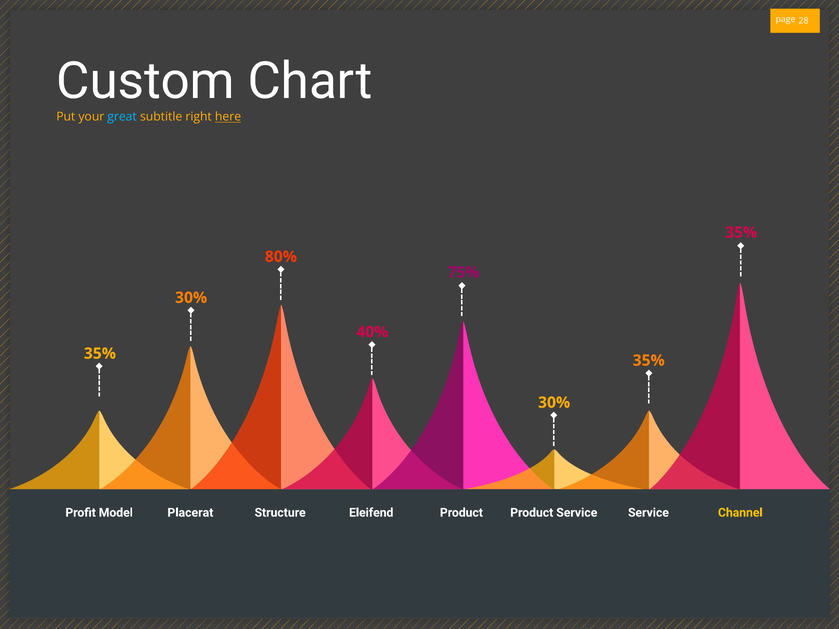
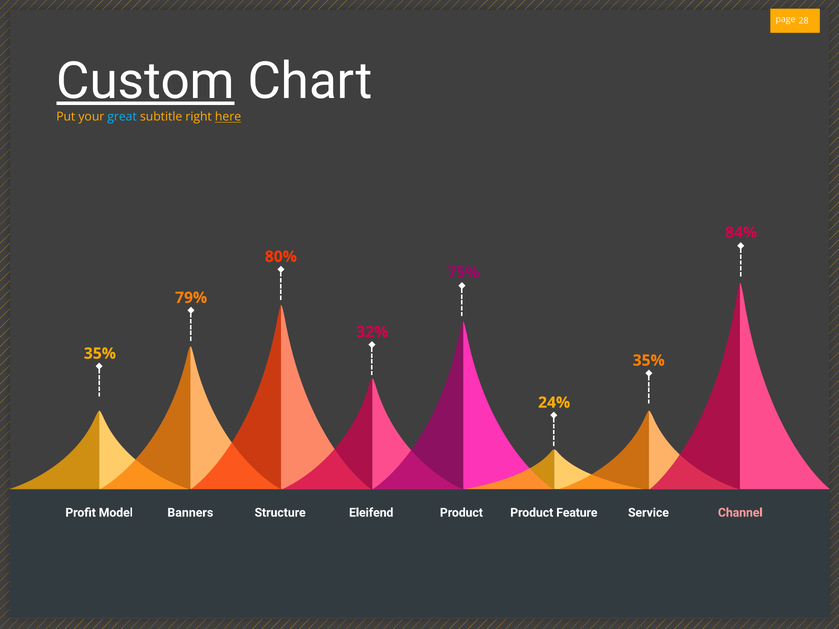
Custom underline: none -> present
35% at (741, 233): 35% -> 84%
30% at (191, 298): 30% -> 79%
40%: 40% -> 32%
30% at (554, 403): 30% -> 24%
Placerat: Placerat -> Banners
Product Service: Service -> Feature
Channel colour: yellow -> pink
